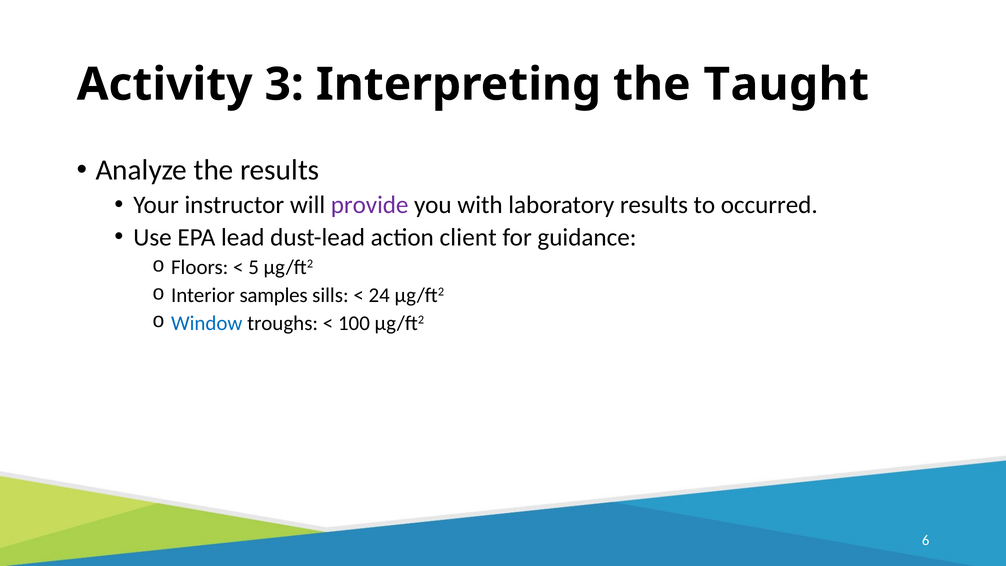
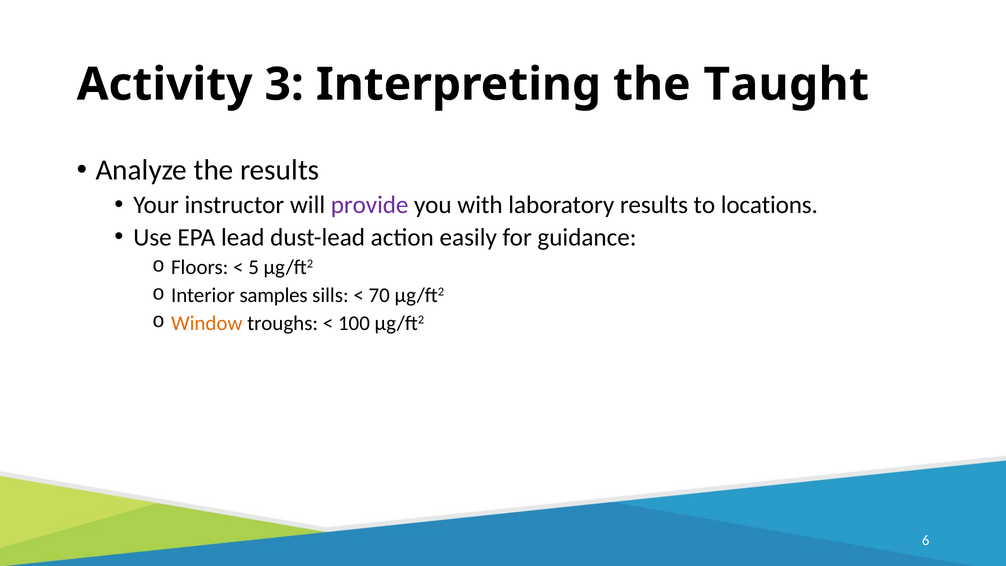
occurred: occurred -> locations
client: client -> easily
24: 24 -> 70
Window colour: blue -> orange
